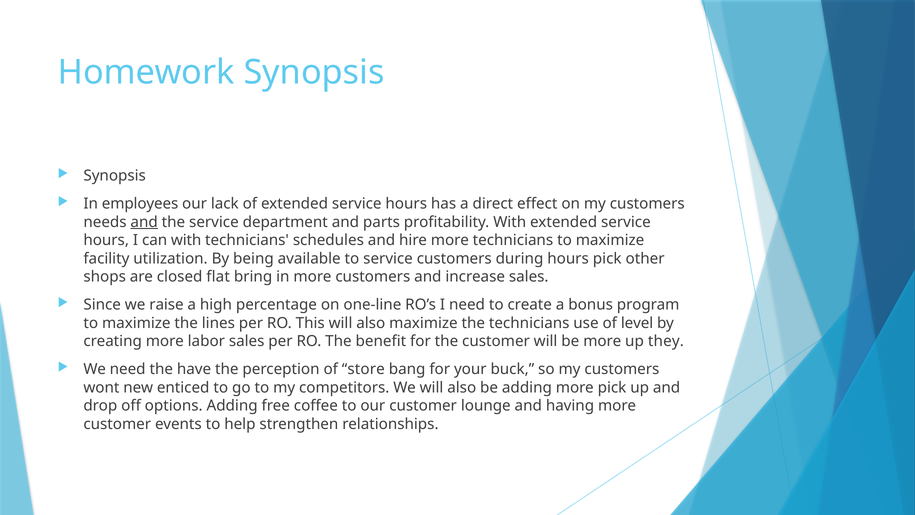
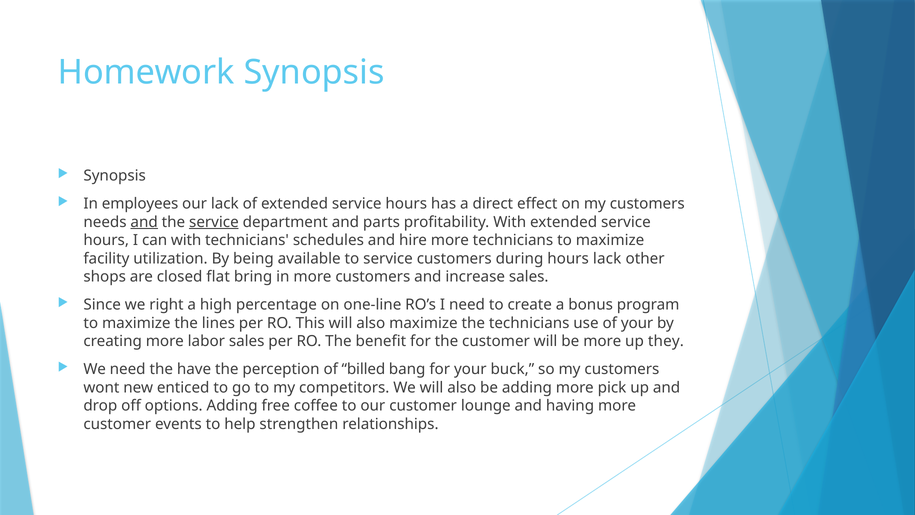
service at (214, 222) underline: none -> present
hours pick: pick -> lack
raise: raise -> right
of level: level -> your
store: store -> billed
